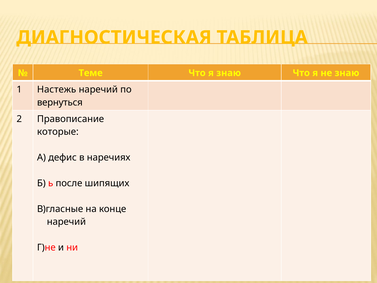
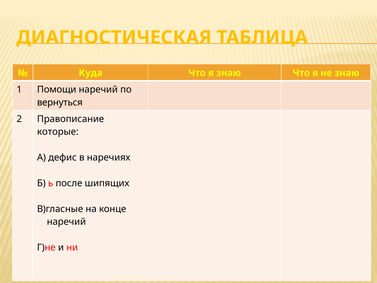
Теме: Теме -> Куда
Настежь: Настежь -> Помощи
